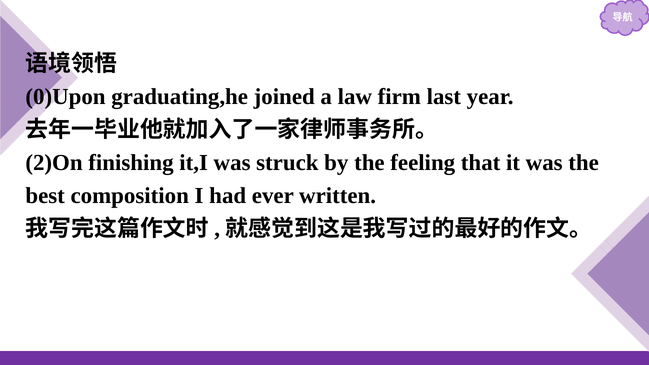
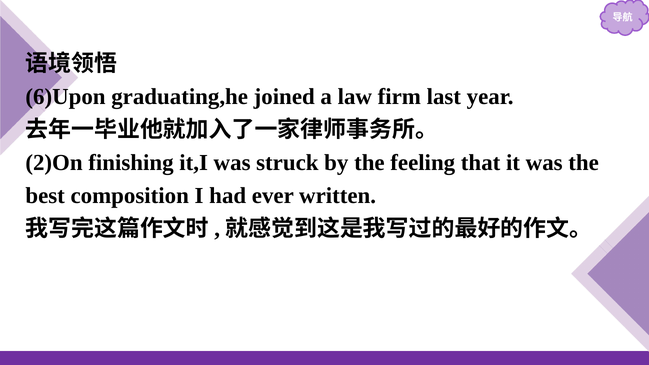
0)Upon: 0)Upon -> 6)Upon
